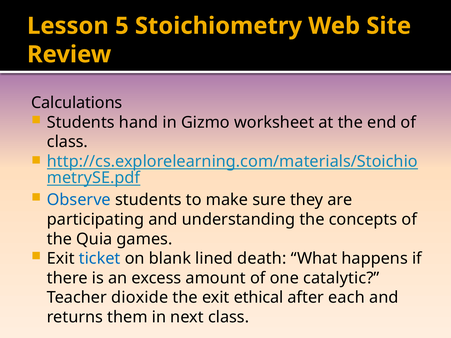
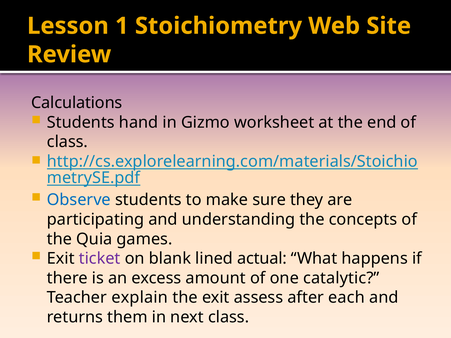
5: 5 -> 1
ticket colour: blue -> purple
death: death -> actual
dioxide: dioxide -> explain
ethical: ethical -> assess
